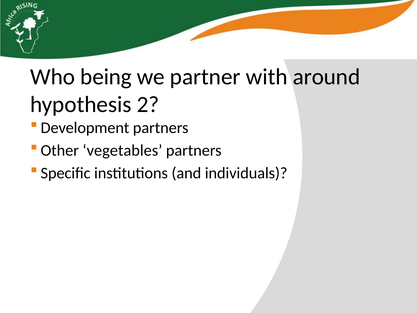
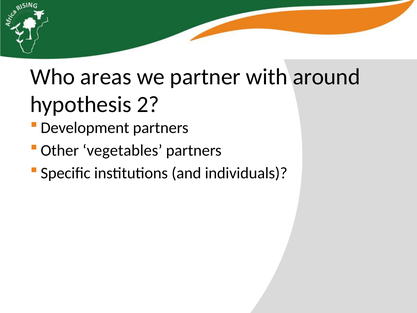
being: being -> areas
